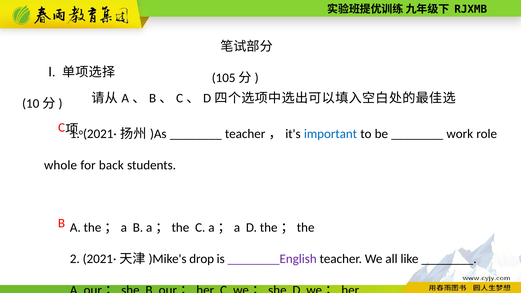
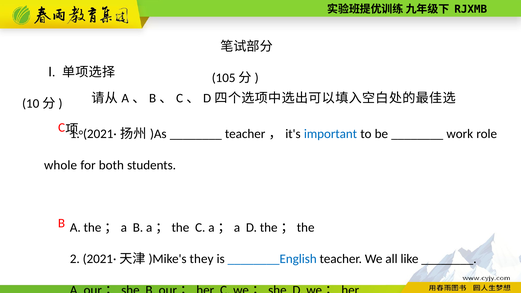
back: back -> both
drop: drop -> they
________English colour: purple -> blue
